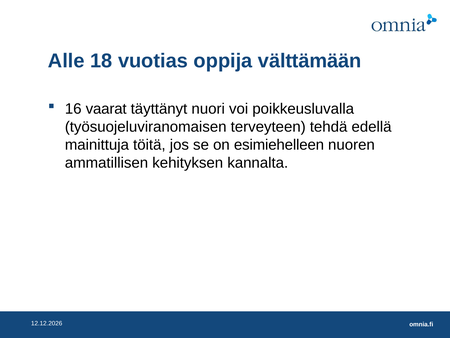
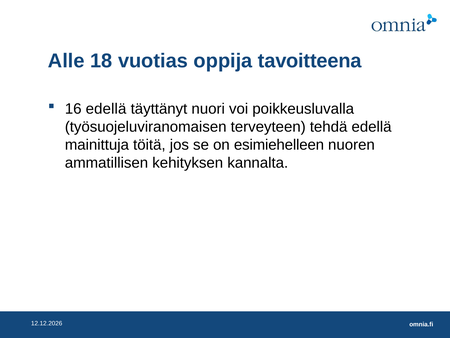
välttämään: välttämään -> tavoitteena
16 vaarat: vaarat -> edellä
